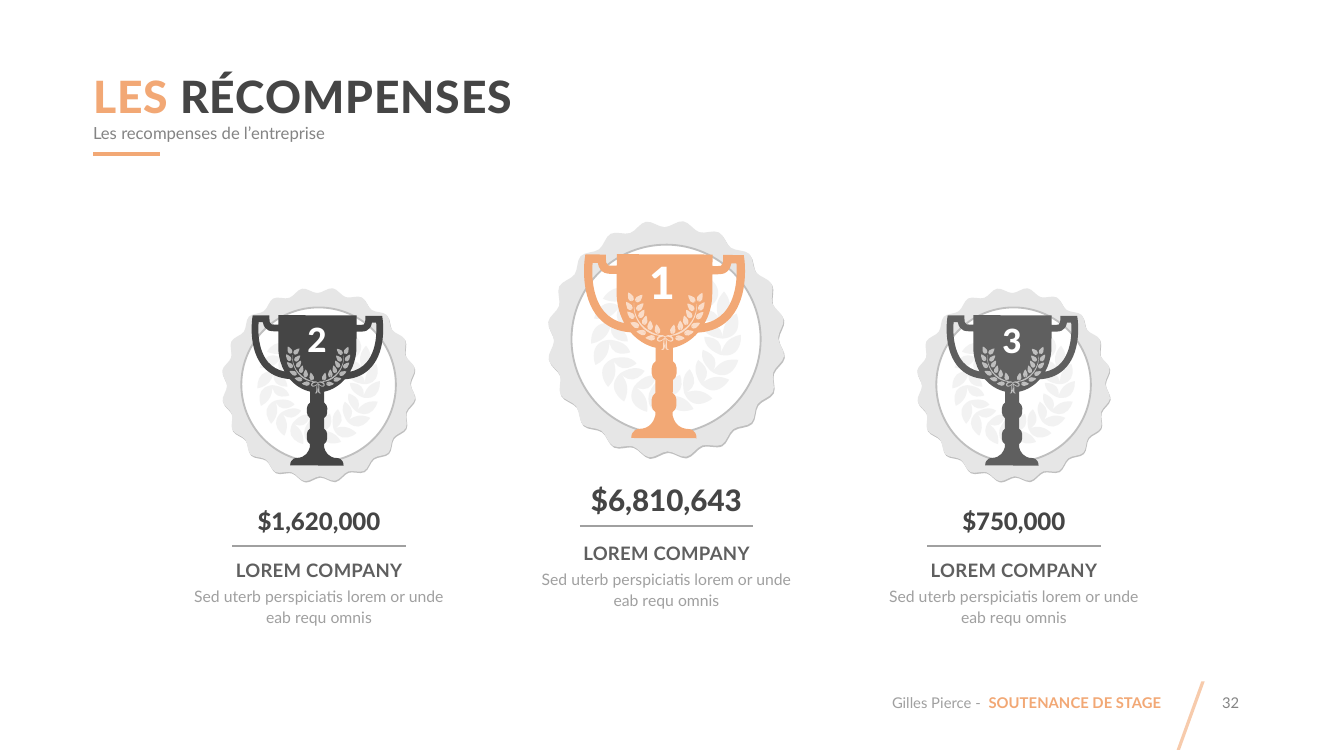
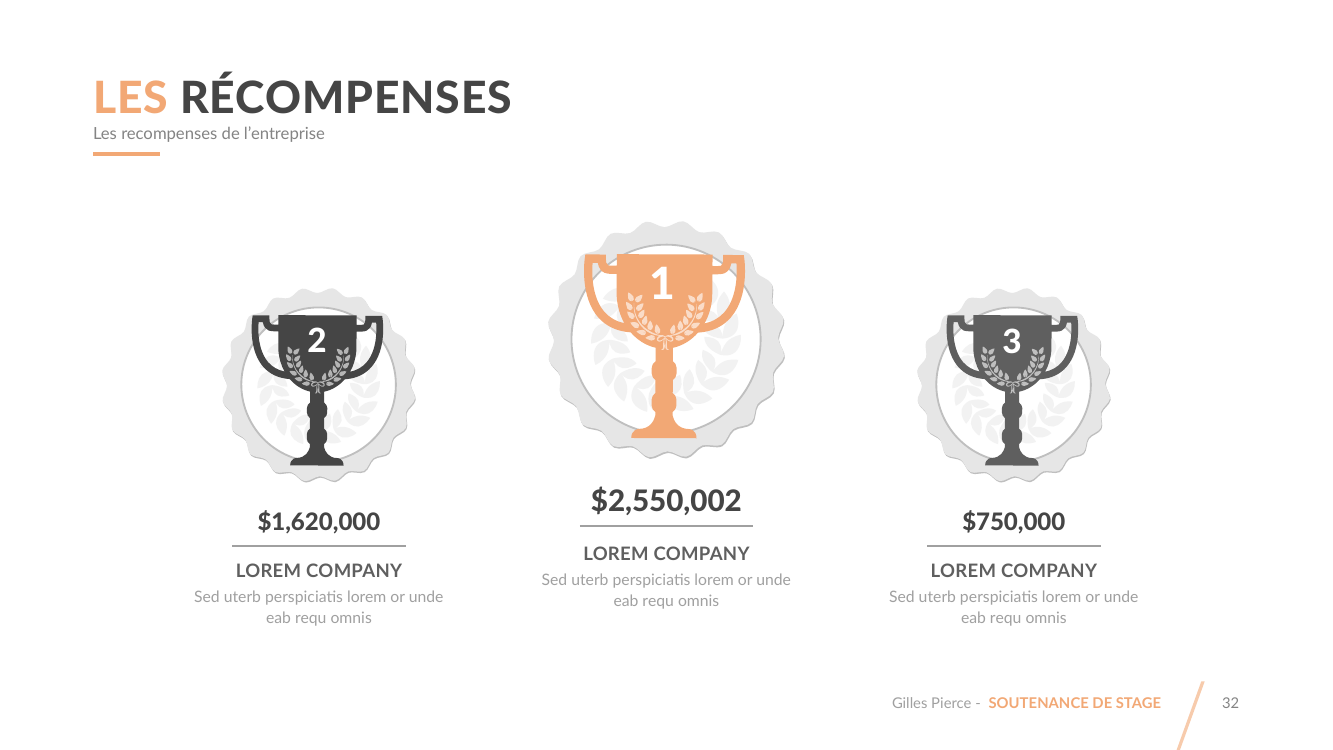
$6,810,643: $6,810,643 -> $2,550,002
